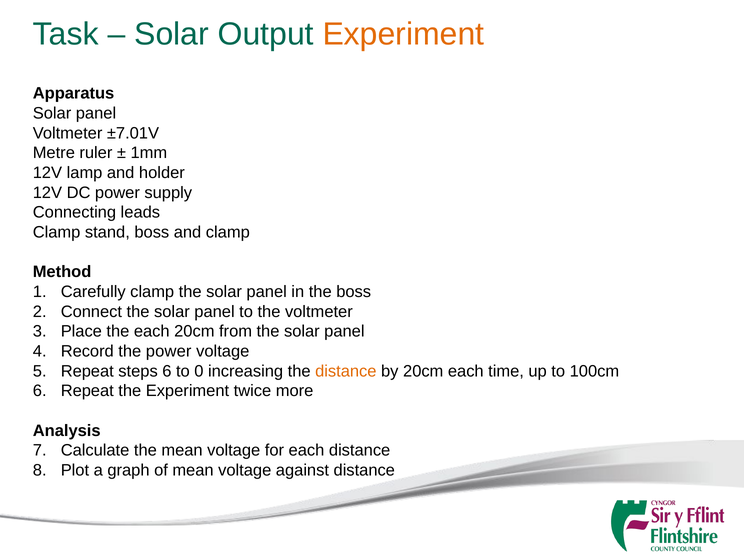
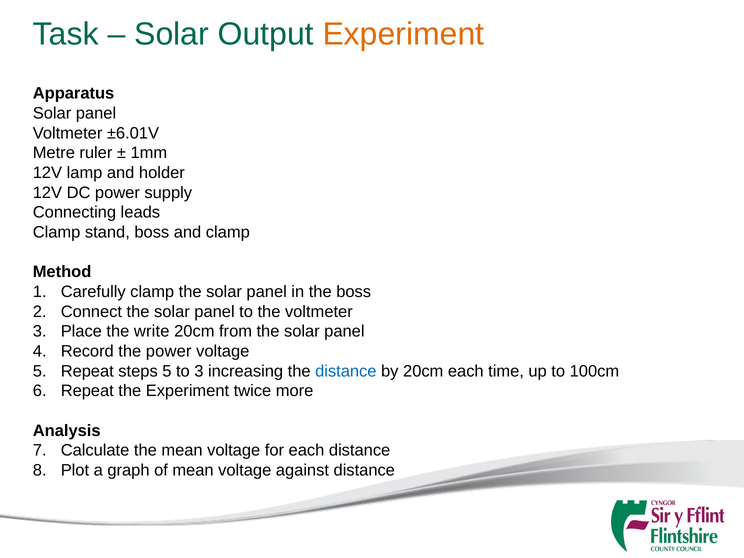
±7.01V: ±7.01V -> ±6.01V
the each: each -> write
steps 6: 6 -> 5
to 0: 0 -> 3
distance at (346, 371) colour: orange -> blue
